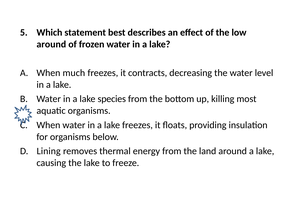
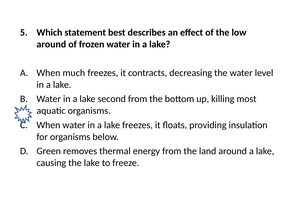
species: species -> second
Lining: Lining -> Green
